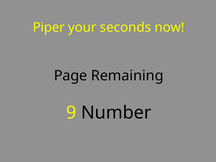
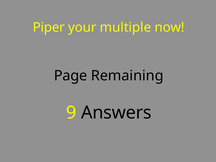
seconds: seconds -> multiple
Number: Number -> Answers
